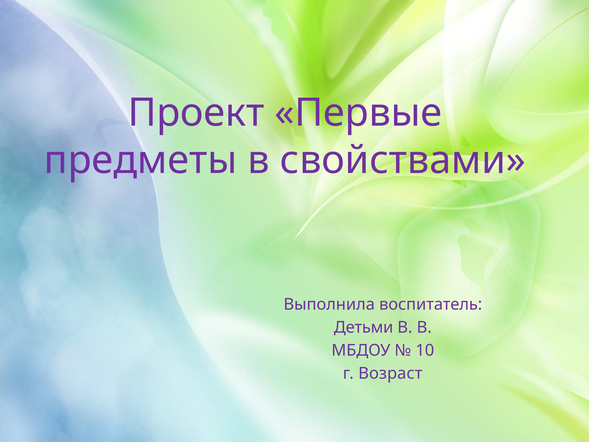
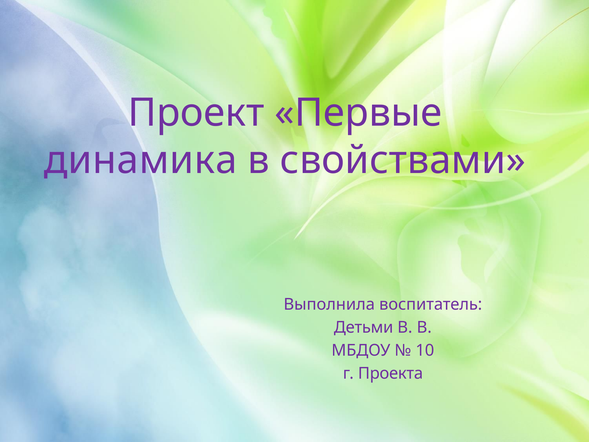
предметы: предметы -> динамика
Возраст: Возраст -> Проекта
